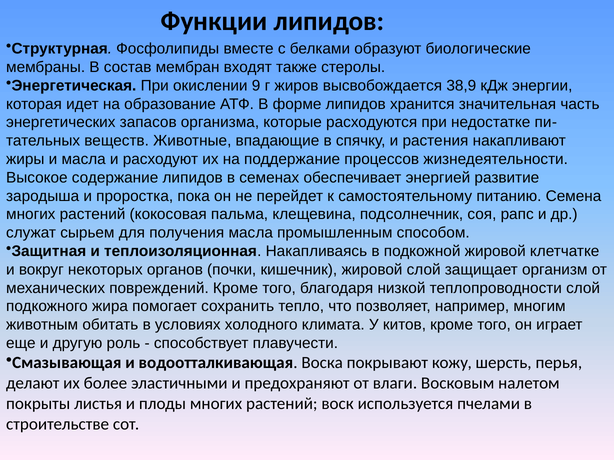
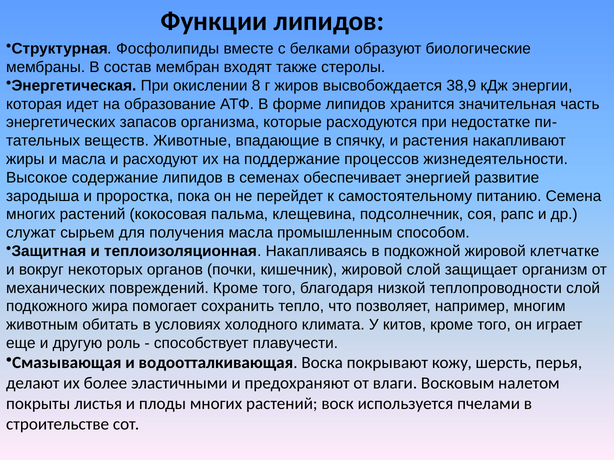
9: 9 -> 8
